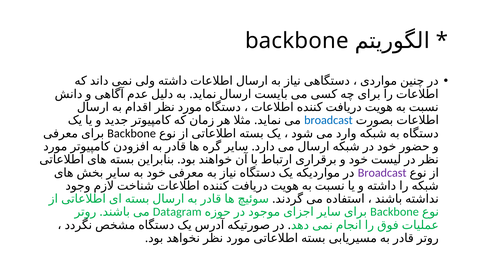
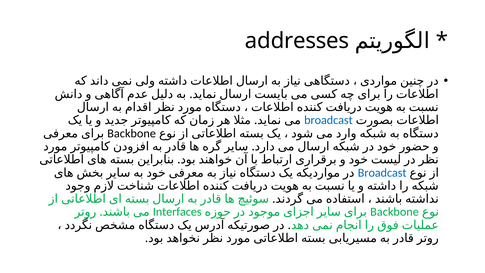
backbone at (297, 41): backbone -> addresses
Broadcast at (382, 173) colour: purple -> blue
Datagram: Datagram -> Interfaces
